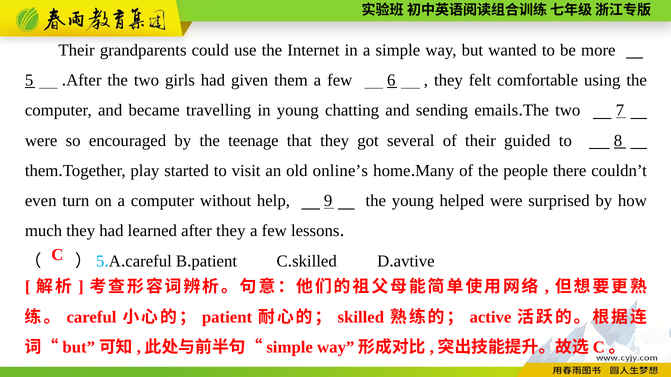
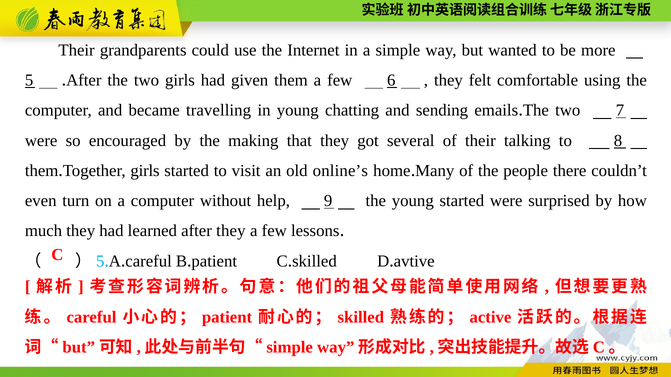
teenage: teenage -> making
guided: guided -> talking
play at (145, 171): play -> girls
young helped: helped -> started
